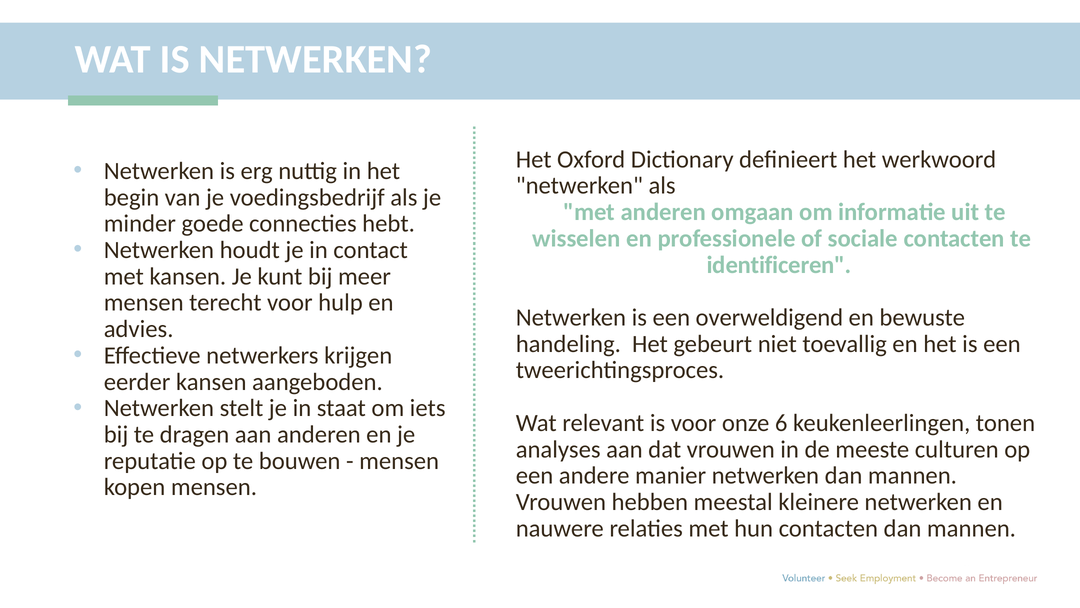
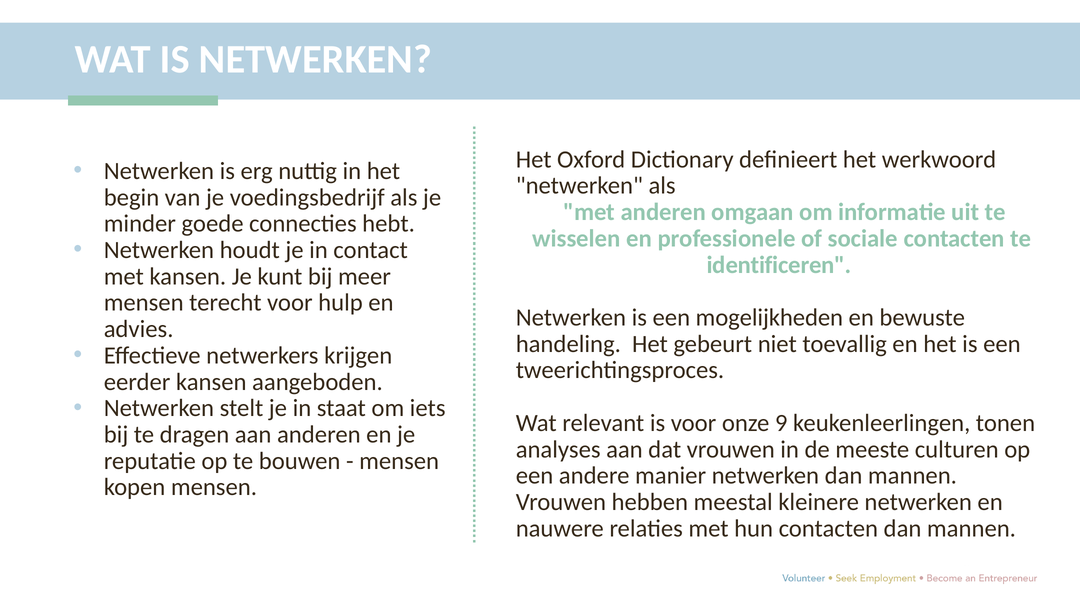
overweldigend: overweldigend -> mogelijkheden
6: 6 -> 9
